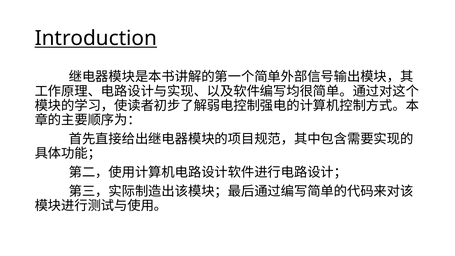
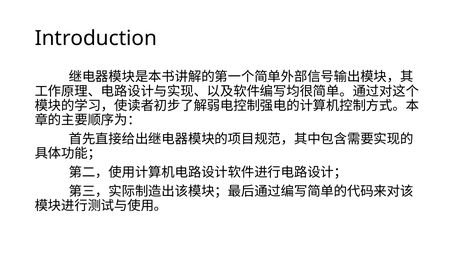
Introduction underline: present -> none
